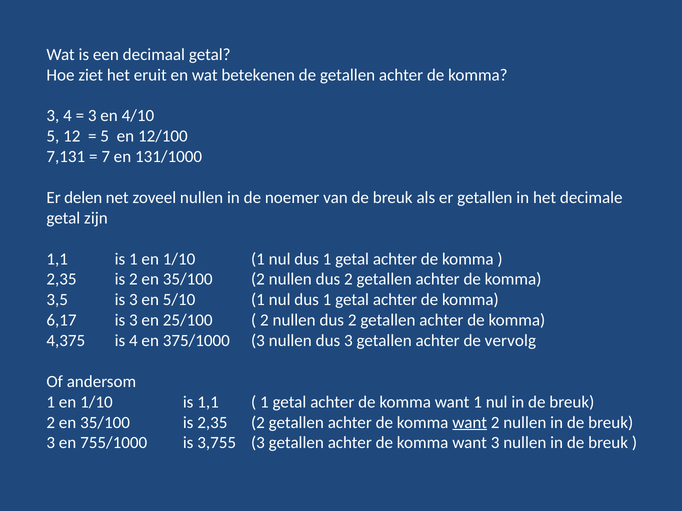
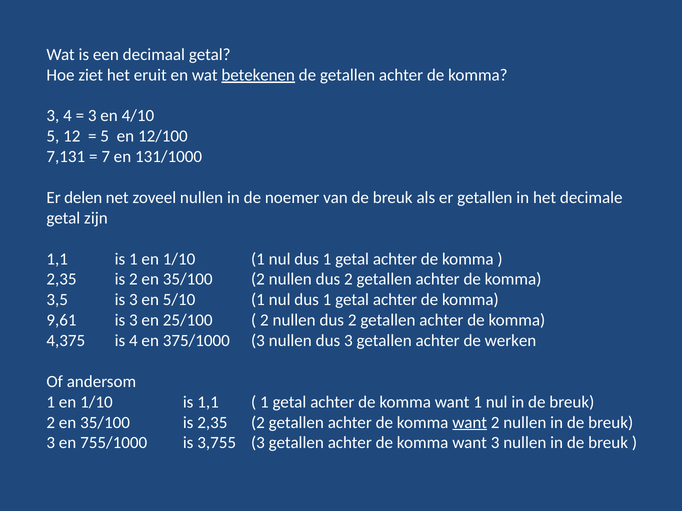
betekenen underline: none -> present
6,17: 6,17 -> 9,61
vervolg: vervolg -> werken
